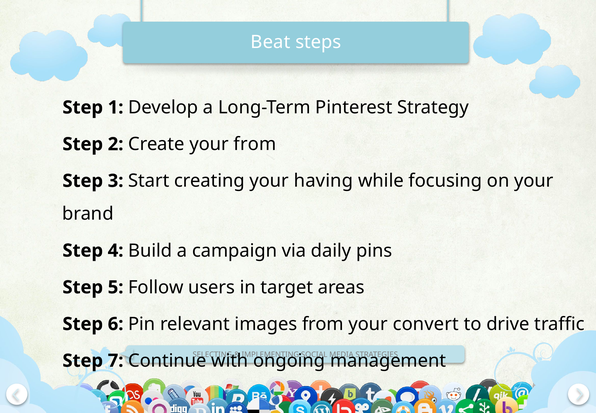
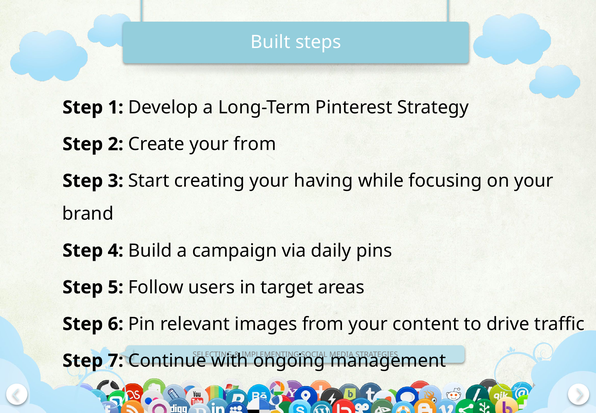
Beat: Beat -> Built
convert: convert -> content
